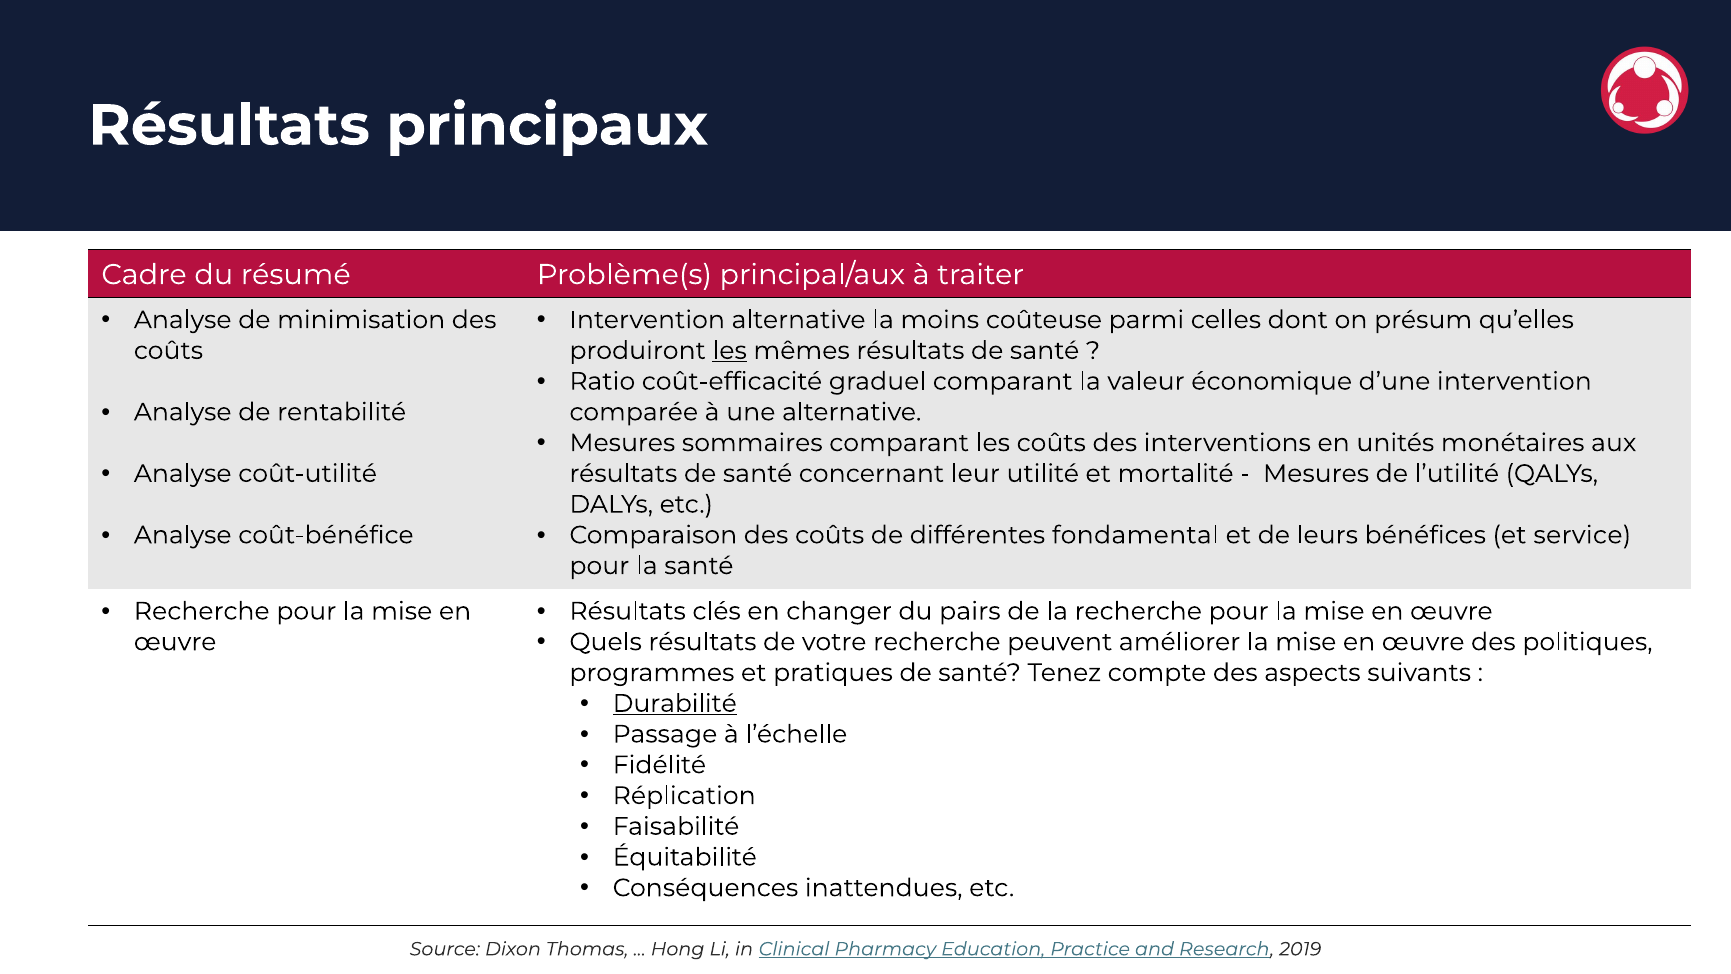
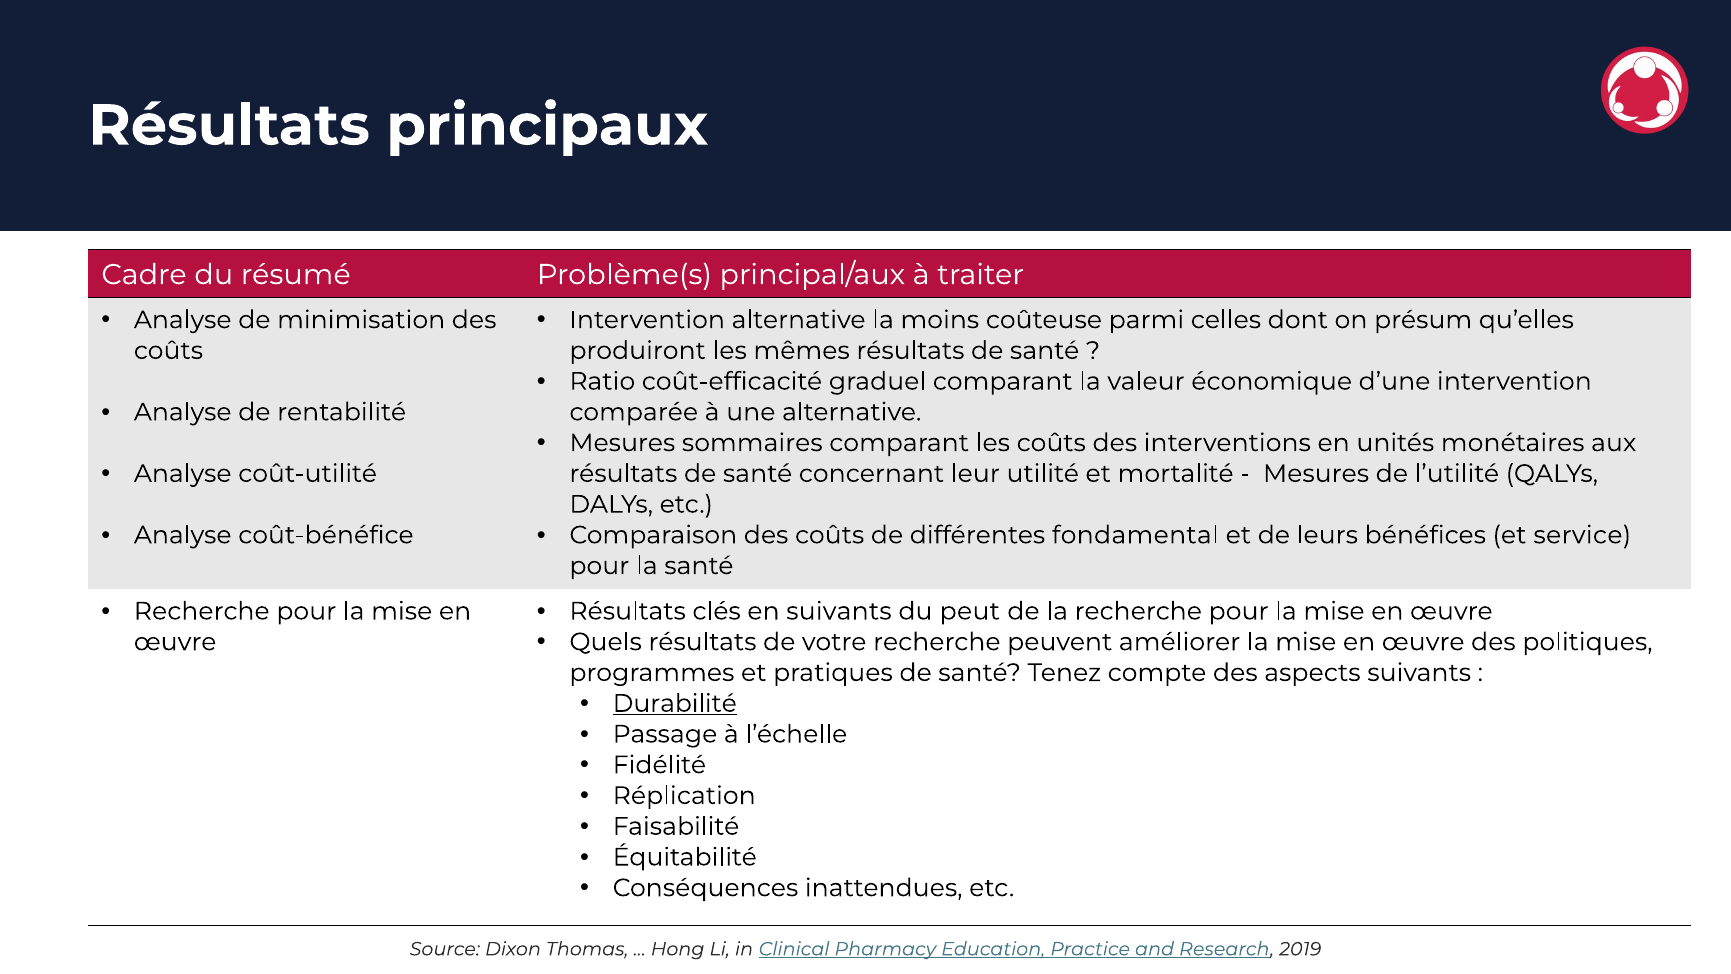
les at (730, 351) underline: present -> none
en changer: changer -> suivants
pairs: pairs -> peut
